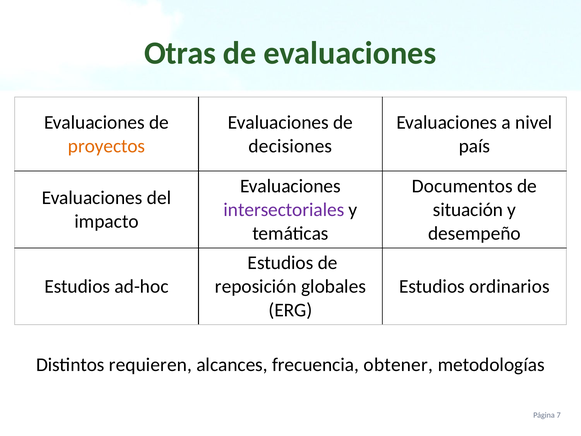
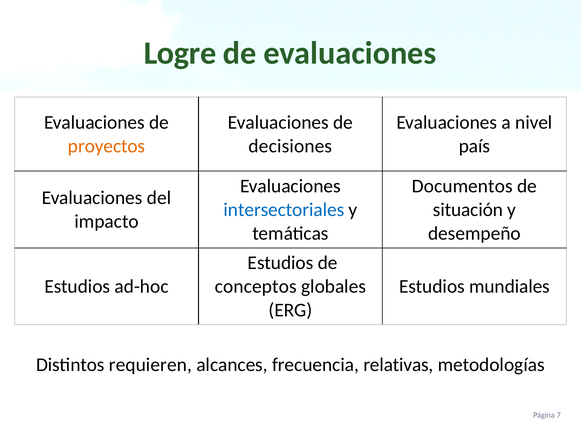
Otras: Otras -> Logre
intersectoriales colour: purple -> blue
reposición: reposición -> conceptos
ordinarios: ordinarios -> mundiales
obtener: obtener -> relativas
